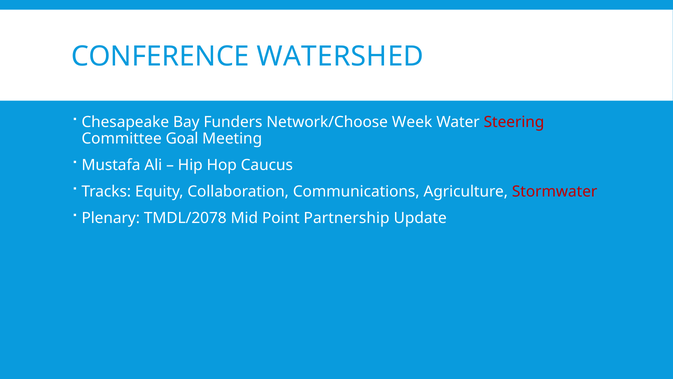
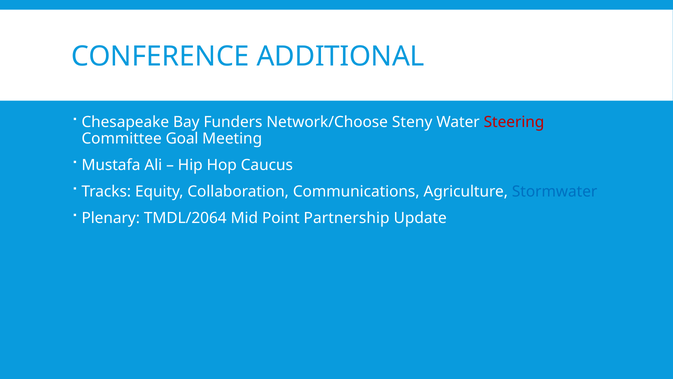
WATERSHED: WATERSHED -> ADDITIONAL
Week: Week -> Steny
Stormwater colour: red -> blue
TMDL/2078: TMDL/2078 -> TMDL/2064
